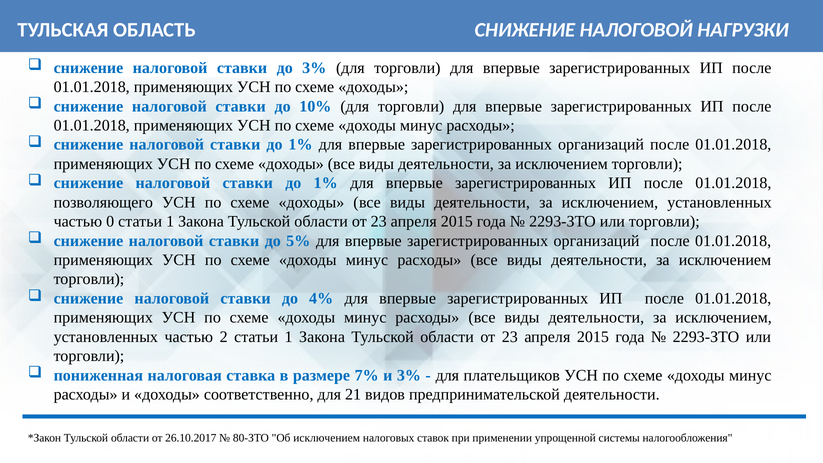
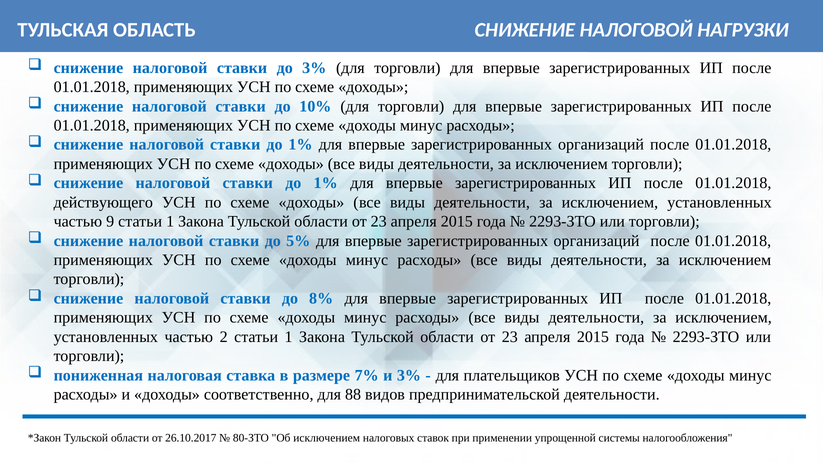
позволяющего: позволяющего -> действующего
0: 0 -> 9
4%: 4% -> 8%
21: 21 -> 88
